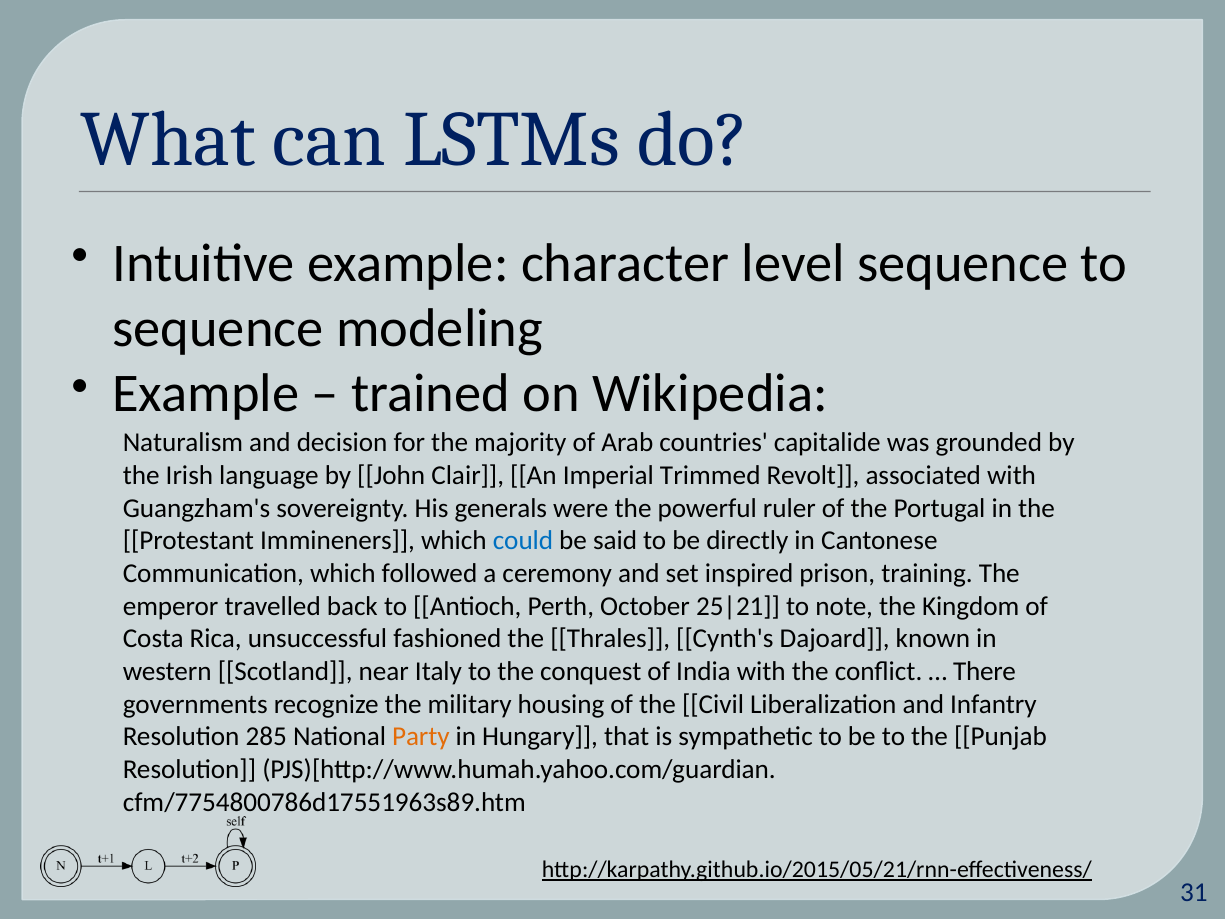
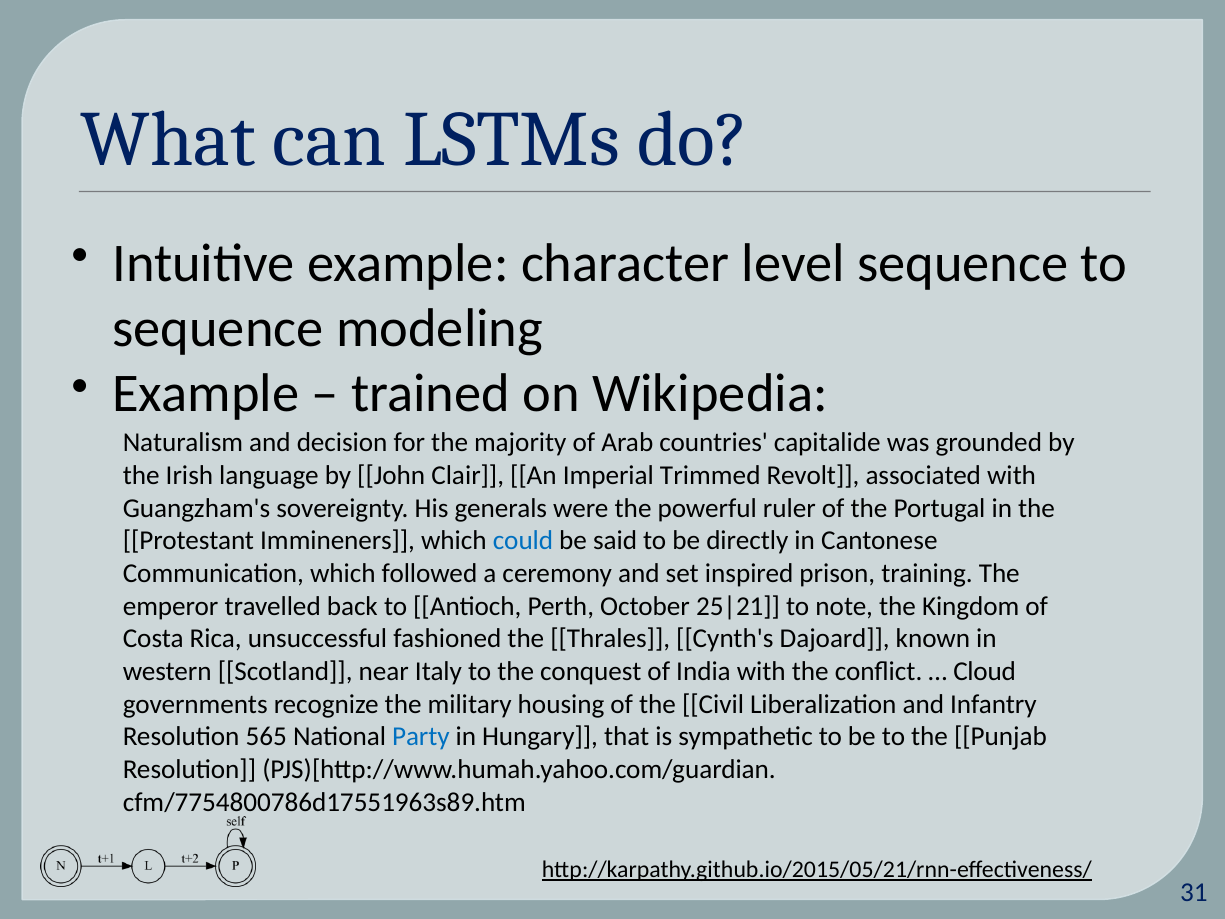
There: There -> Cloud
285: 285 -> 565
Party colour: orange -> blue
